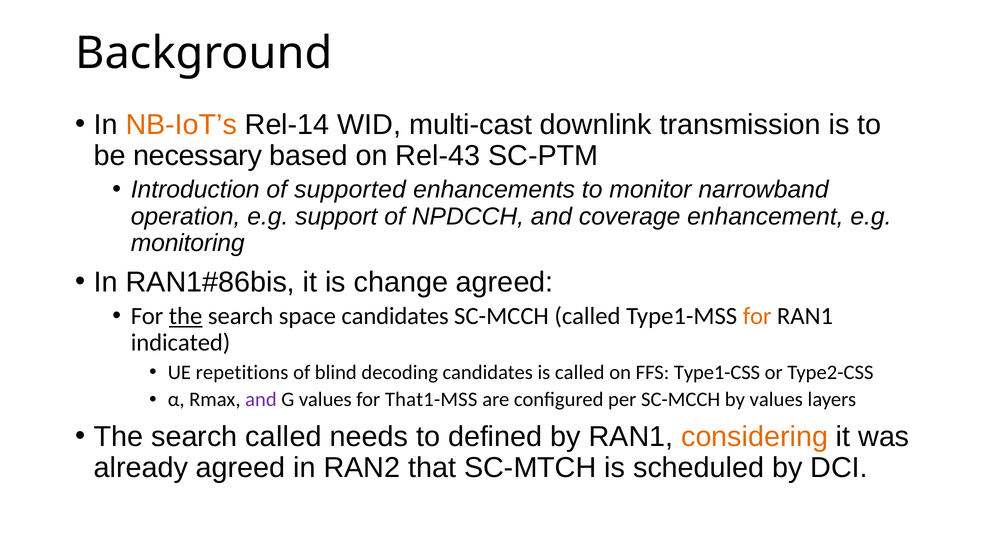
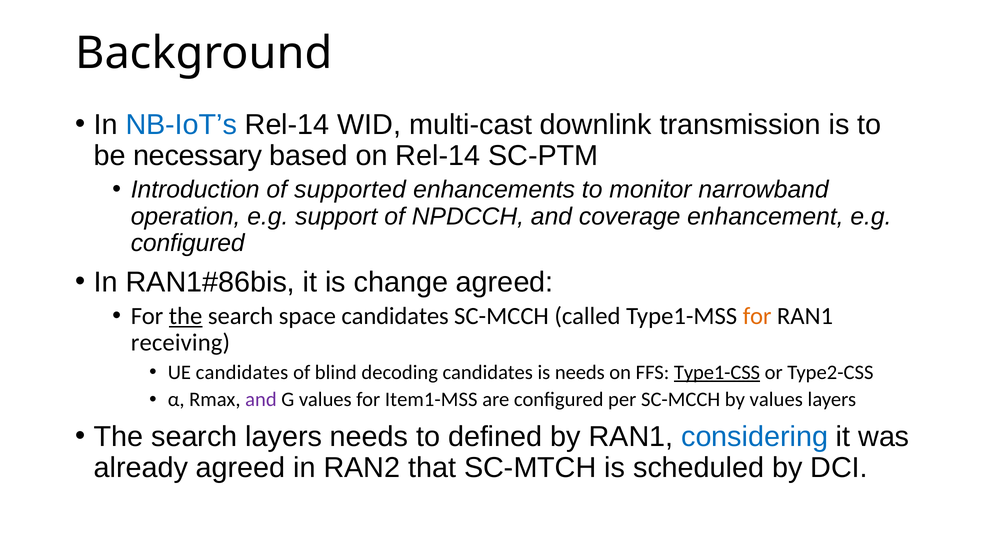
NB-IoT’s colour: orange -> blue
on Rel-43: Rel-43 -> Rel-14
monitoring at (188, 243): monitoring -> configured
indicated: indicated -> receiving
UE repetitions: repetitions -> candidates
is called: called -> needs
Type1-CSS underline: none -> present
That1-MSS: That1-MSS -> Item1-MSS
search called: called -> layers
considering colour: orange -> blue
